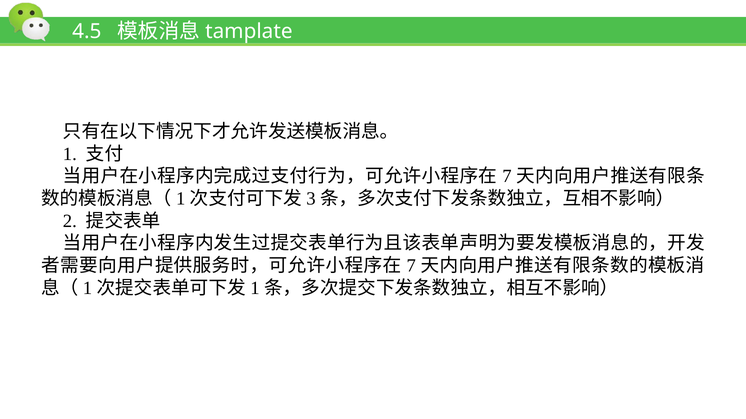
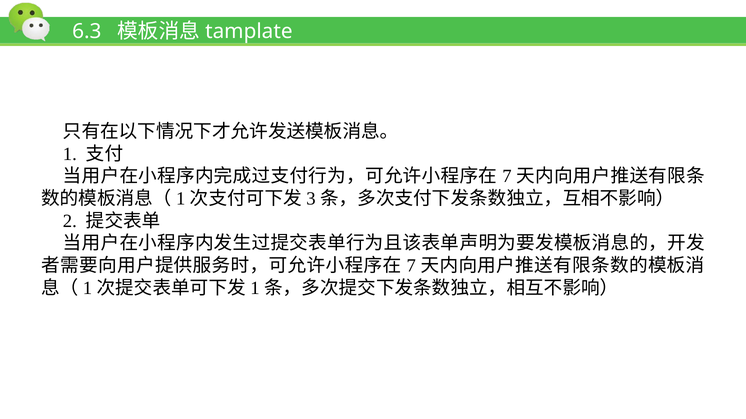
4.5: 4.5 -> 6.3
